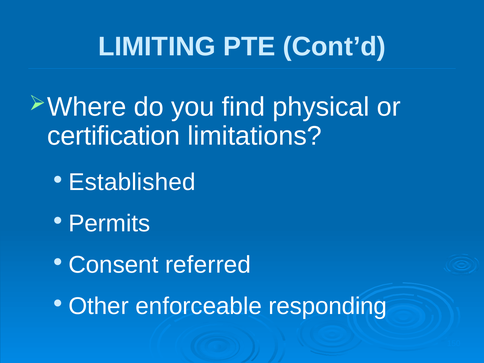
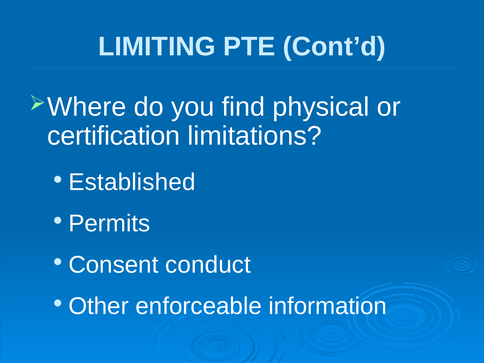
referred: referred -> conduct
responding: responding -> information
